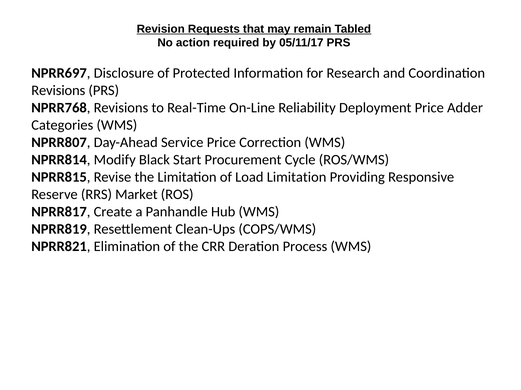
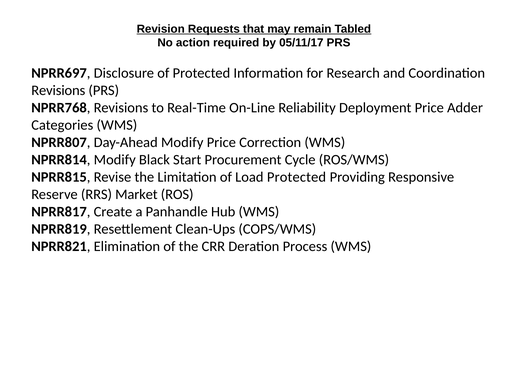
Day-Ahead Service: Service -> Modify
Load Limitation: Limitation -> Protected
